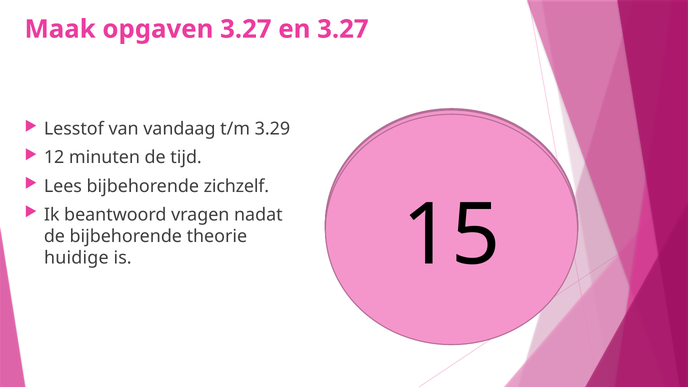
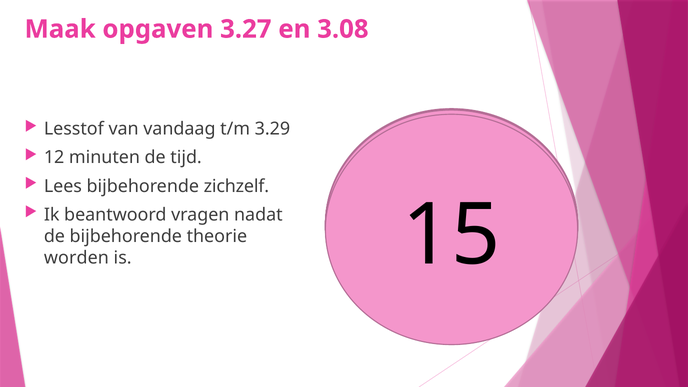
en 3.27: 3.27 -> 3.08
huidige: huidige -> worden
